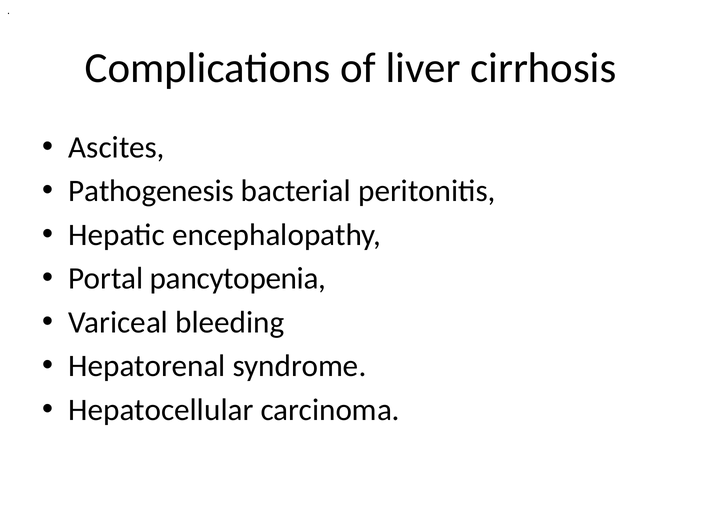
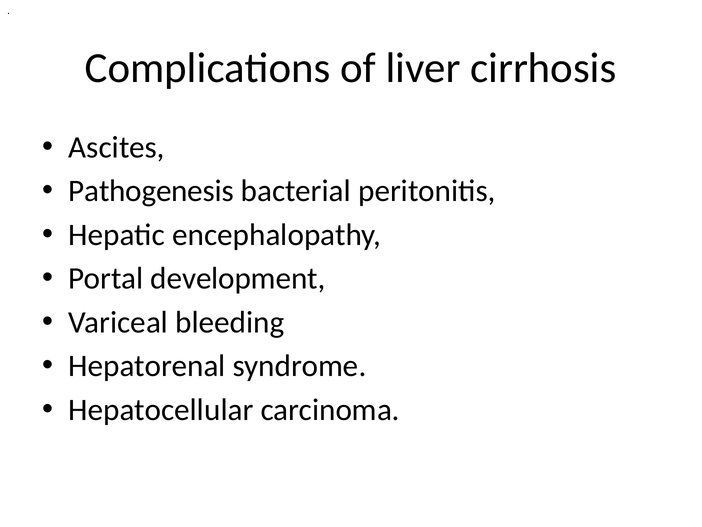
pancytopenia: pancytopenia -> development
